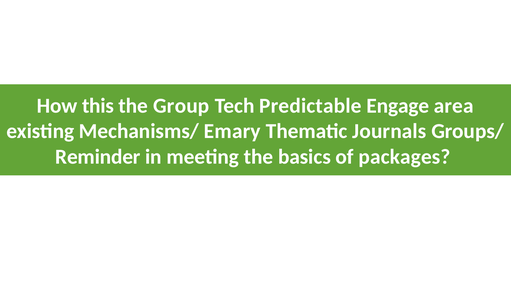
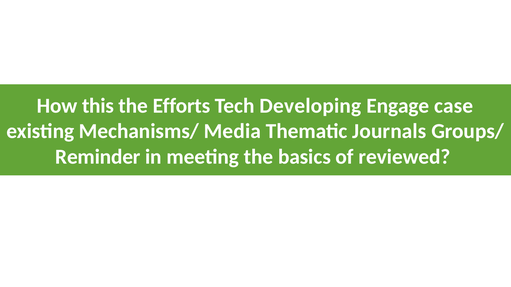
Group: Group -> Efforts
Predictable: Predictable -> Developing
area: area -> case
Emary: Emary -> Media
packages: packages -> reviewed
